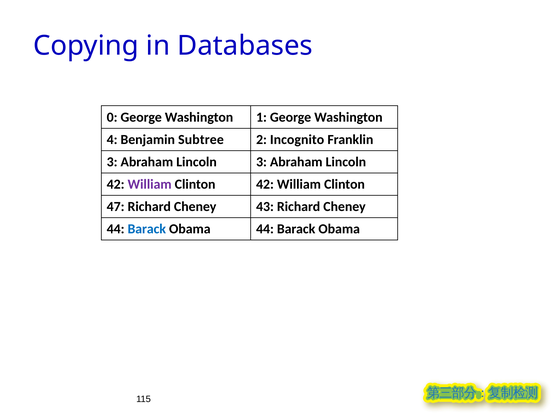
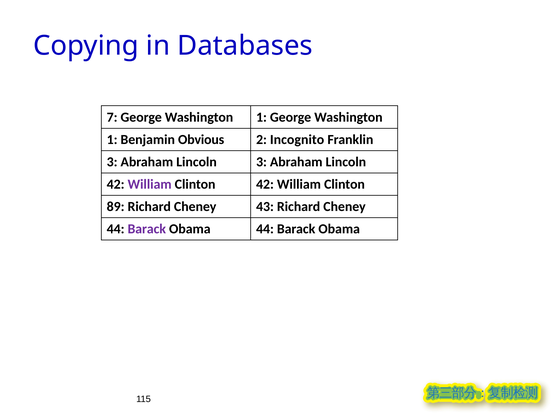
0: 0 -> 7
4 at (112, 140): 4 -> 1
Subtree: Subtree -> Obvious
47: 47 -> 89
Barack at (147, 229) colour: blue -> purple
